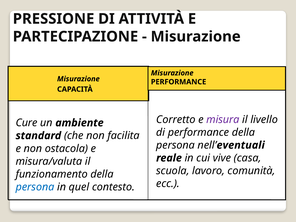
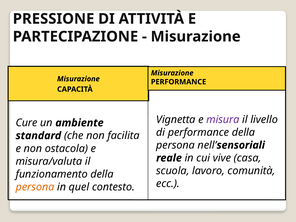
Corretto: Corretto -> Vignetta
eventuali: eventuali -> sensoriali
persona at (35, 187) colour: blue -> orange
